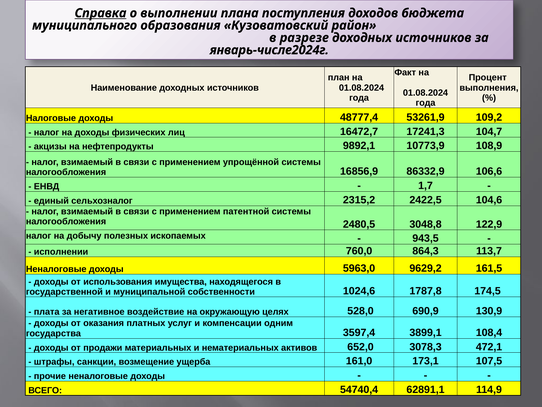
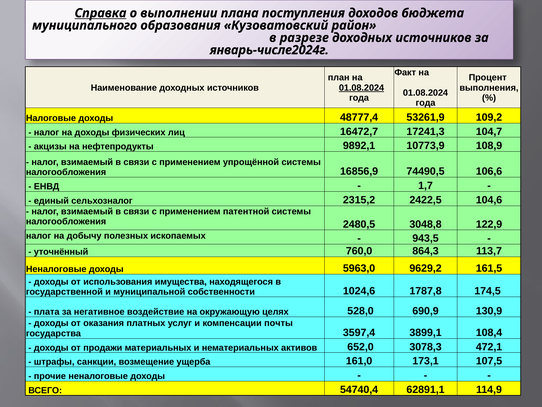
01.08.2024 at (361, 88) underline: none -> present
86332,9: 86332,9 -> 74490,5
исполнении: исполнении -> уточнённый
одним: одним -> почты
